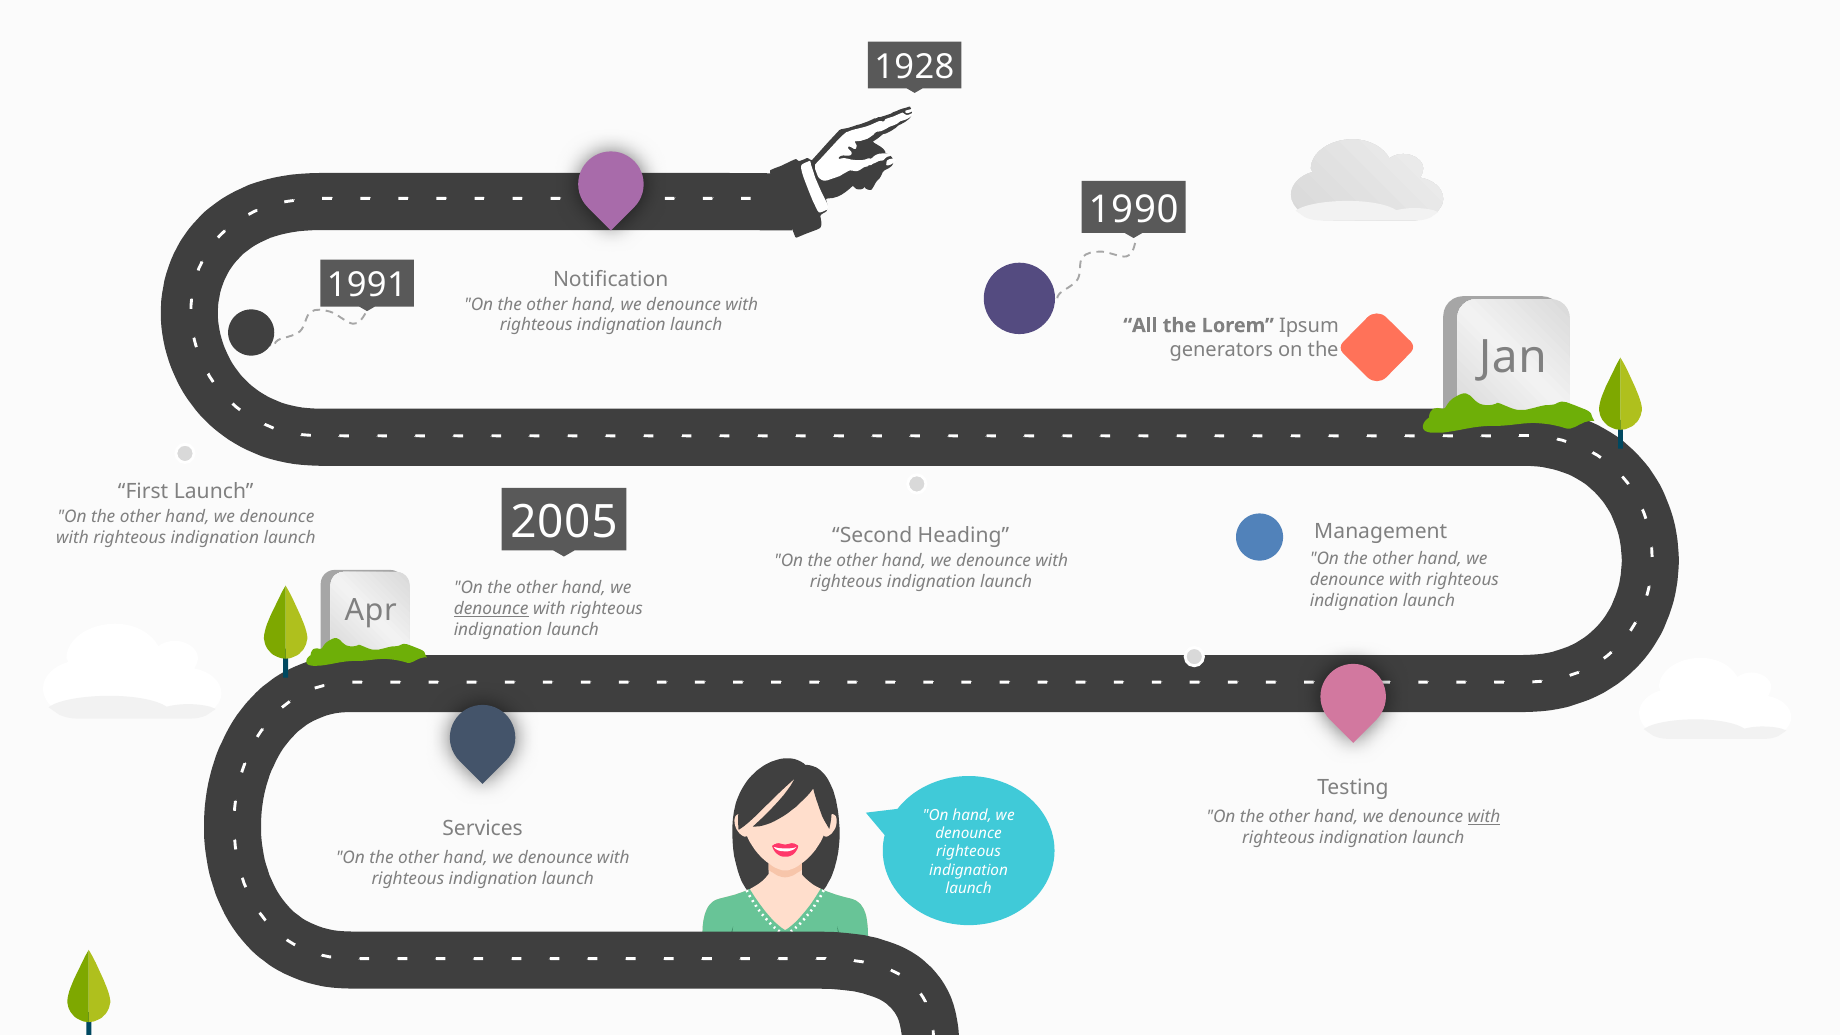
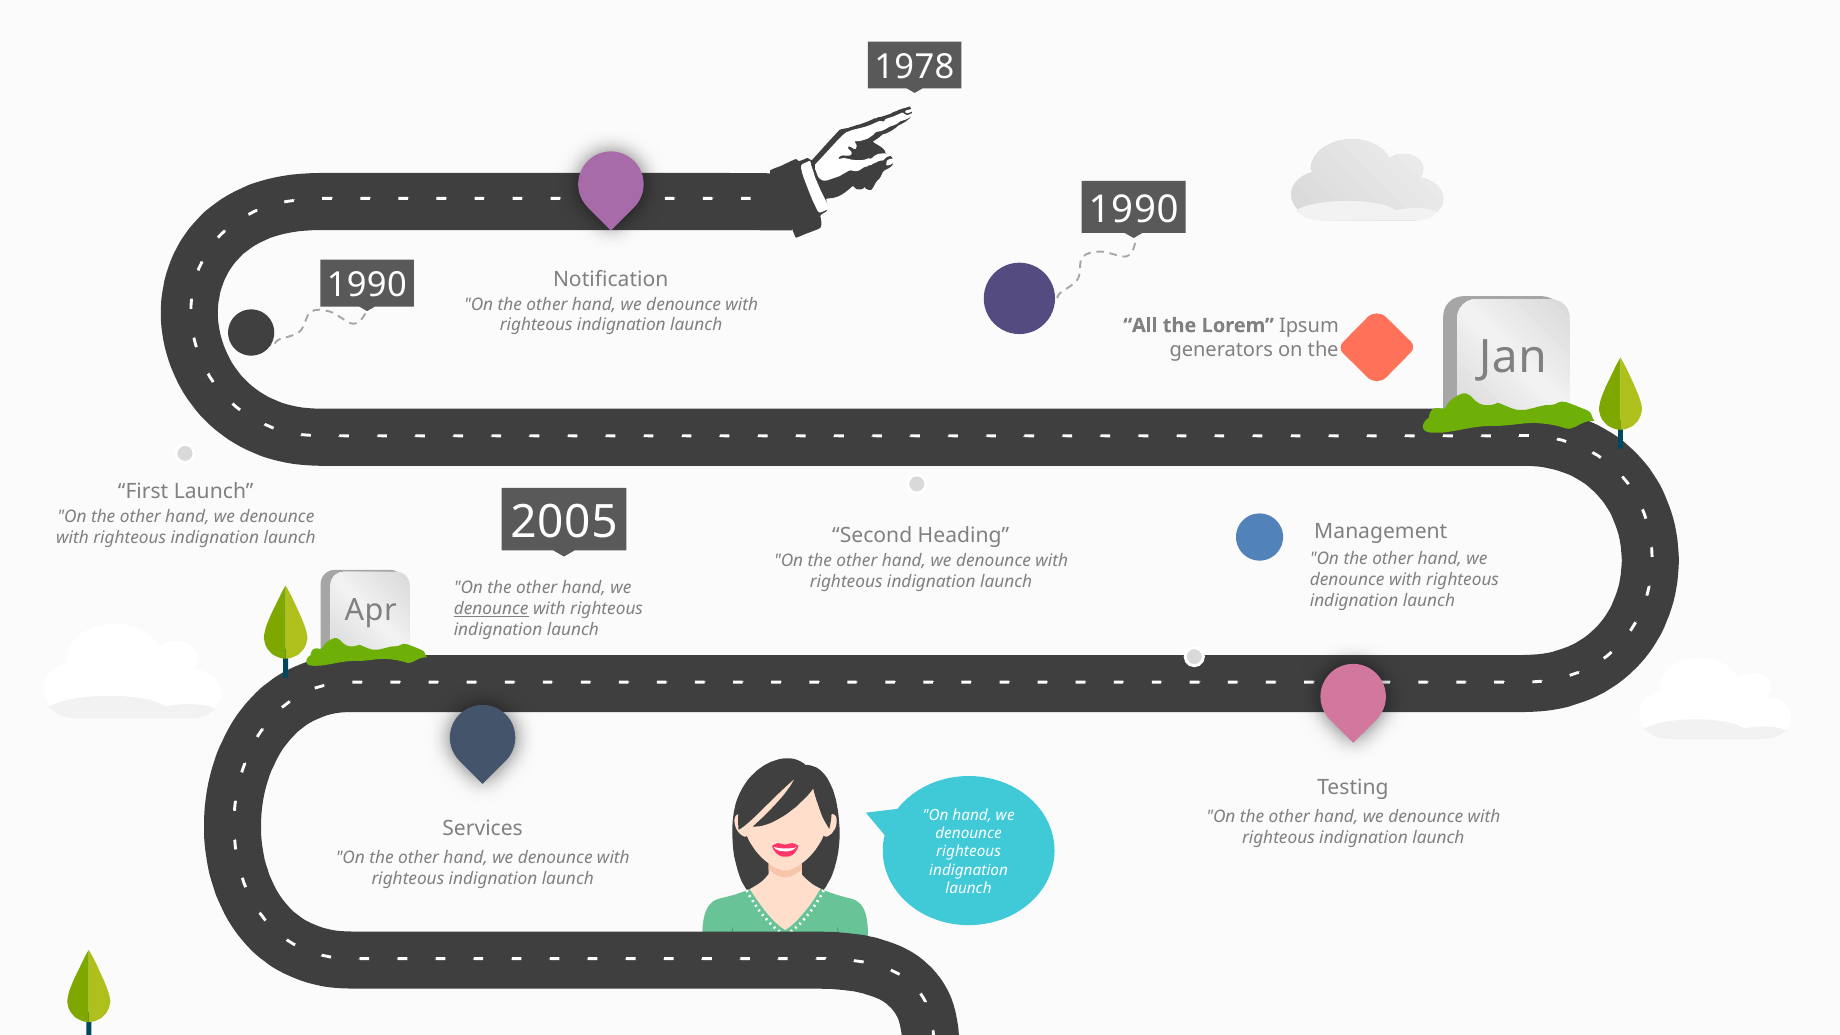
1928: 1928 -> 1978
1991 at (367, 285): 1991 -> 1990
with at (1484, 817) underline: present -> none
